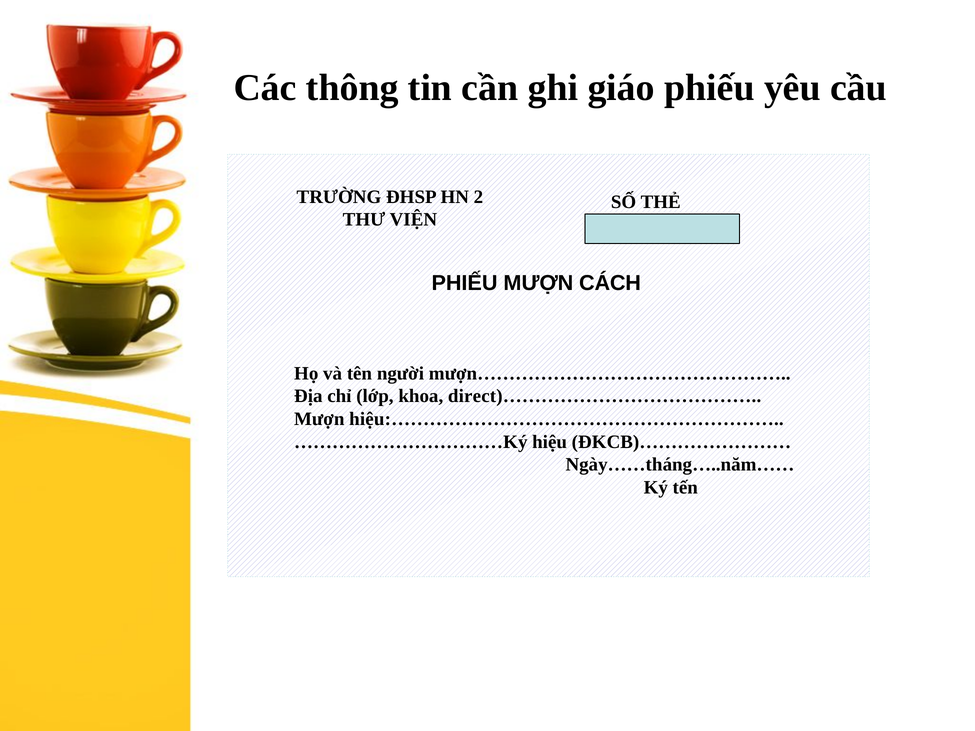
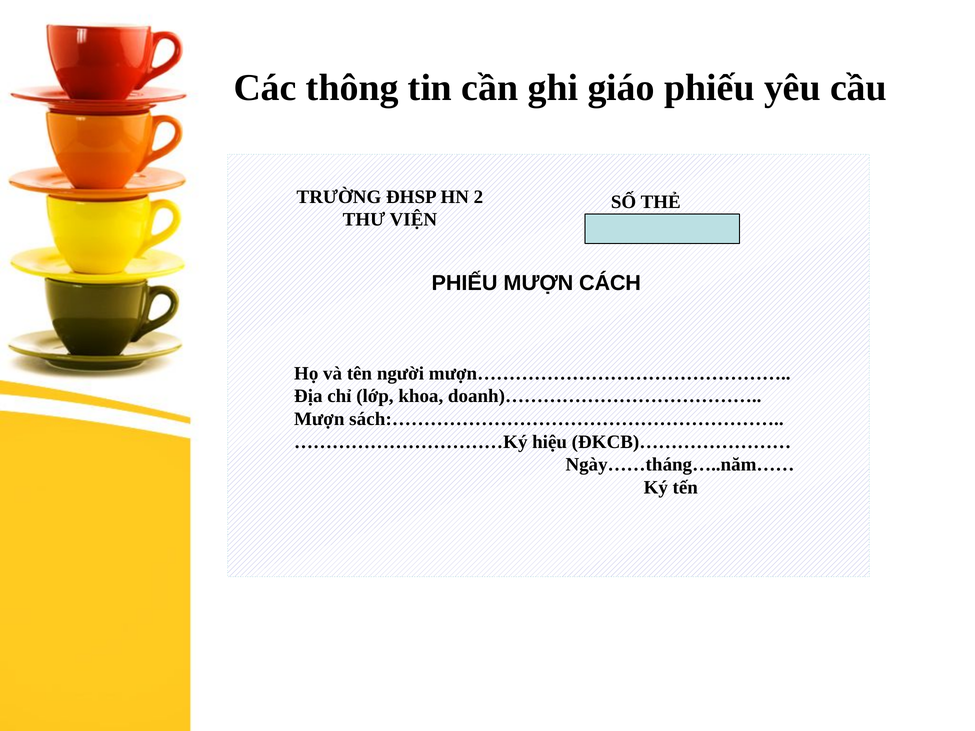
direct)…………………………………: direct)………………………………… -> doanh)…………………………………
hiệu:……………………………………………………: hiệu:…………………………………………………… -> sách:……………………………………………………
